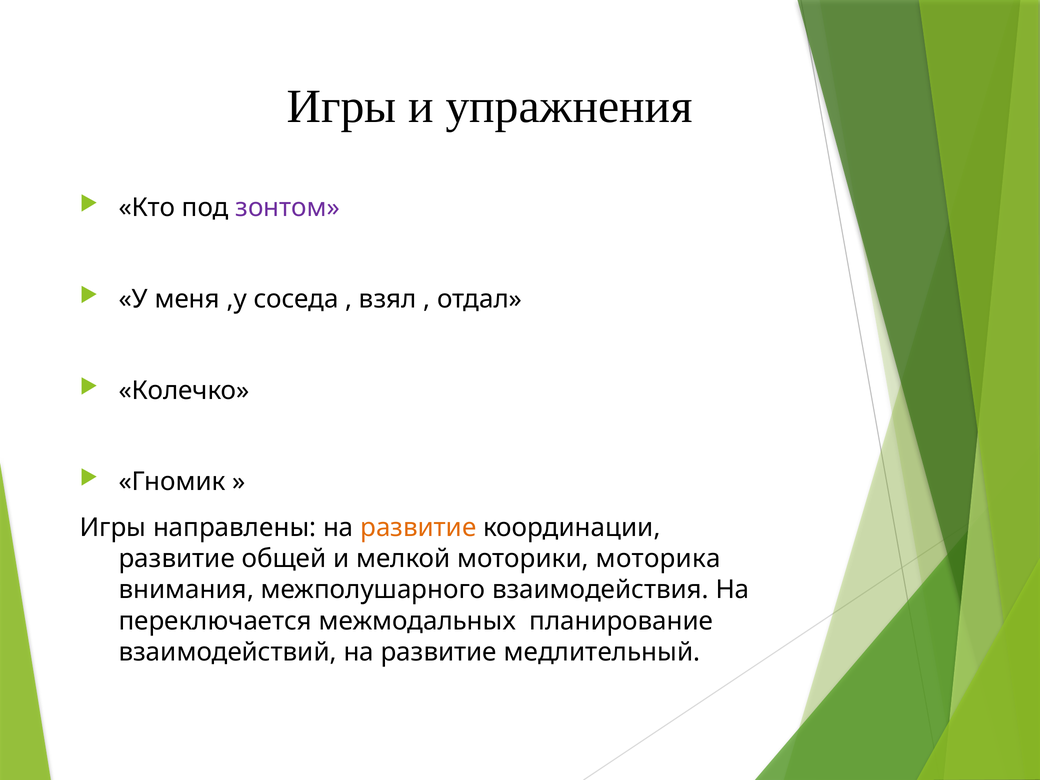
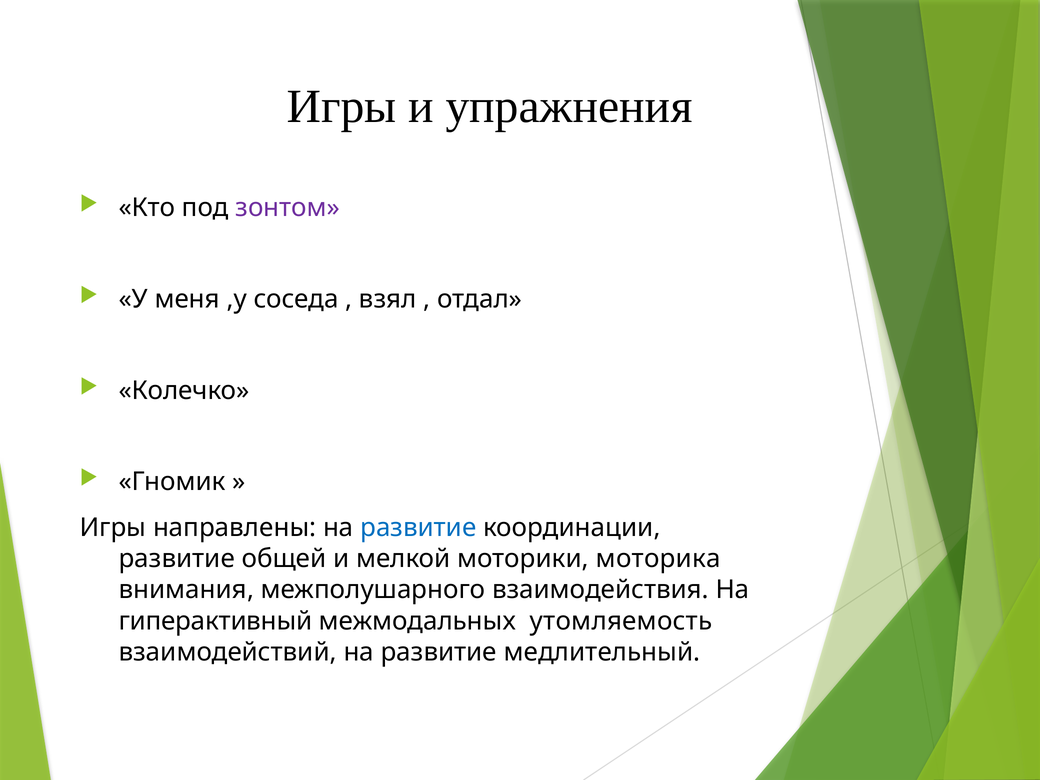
развитие at (418, 527) colour: orange -> blue
переключается: переключается -> гиперактивный
планирование: планирование -> утомляемость
